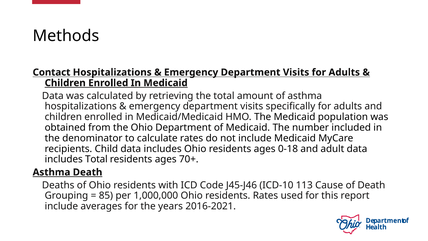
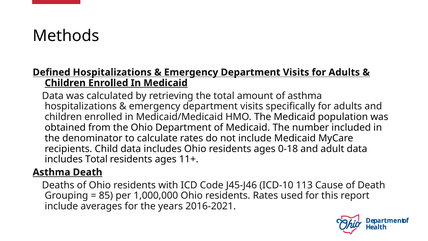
Contact: Contact -> Defined
70+: 70+ -> 11+
